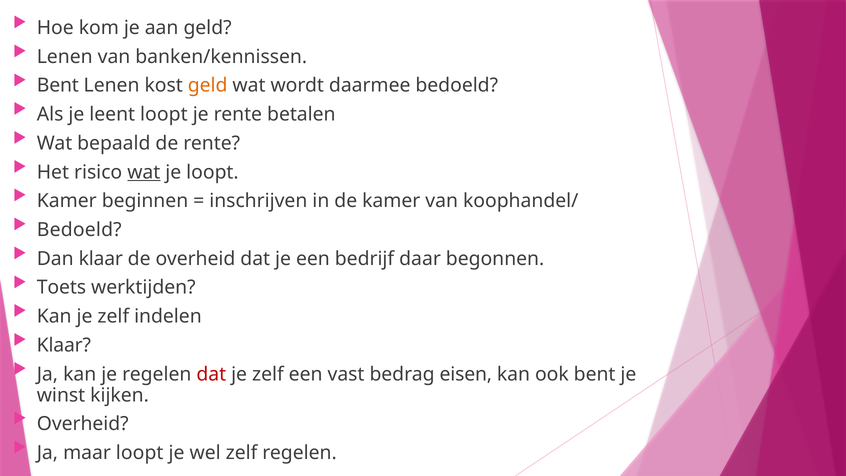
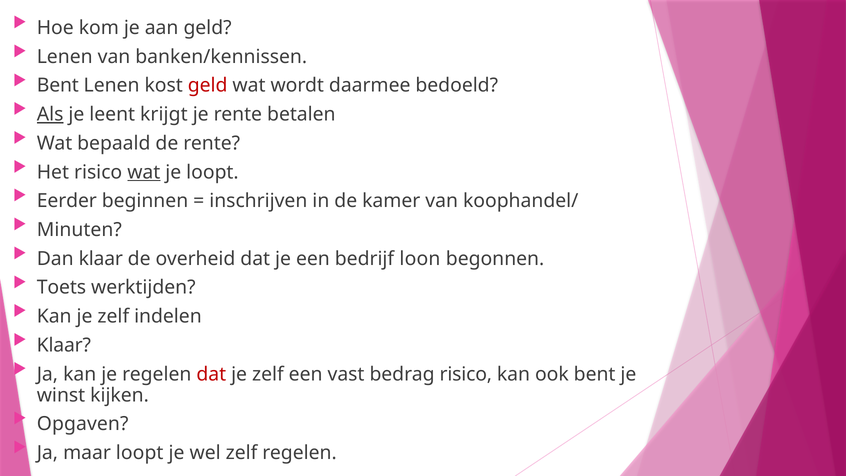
geld at (208, 86) colour: orange -> red
Als underline: none -> present
leent loopt: loopt -> krijgt
Kamer at (67, 201): Kamer -> Eerder
Bedoeld at (79, 230): Bedoeld -> Minuten
daar: daar -> loon
bedrag eisen: eisen -> risico
Overheid at (83, 424): Overheid -> Opgaven
